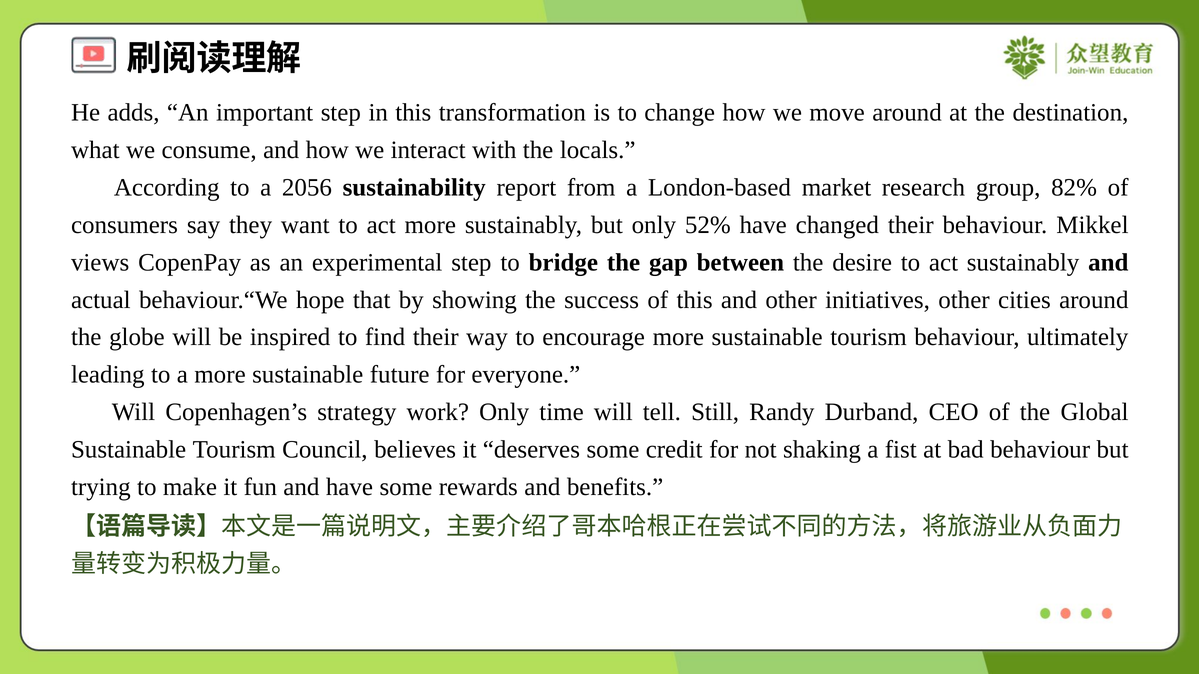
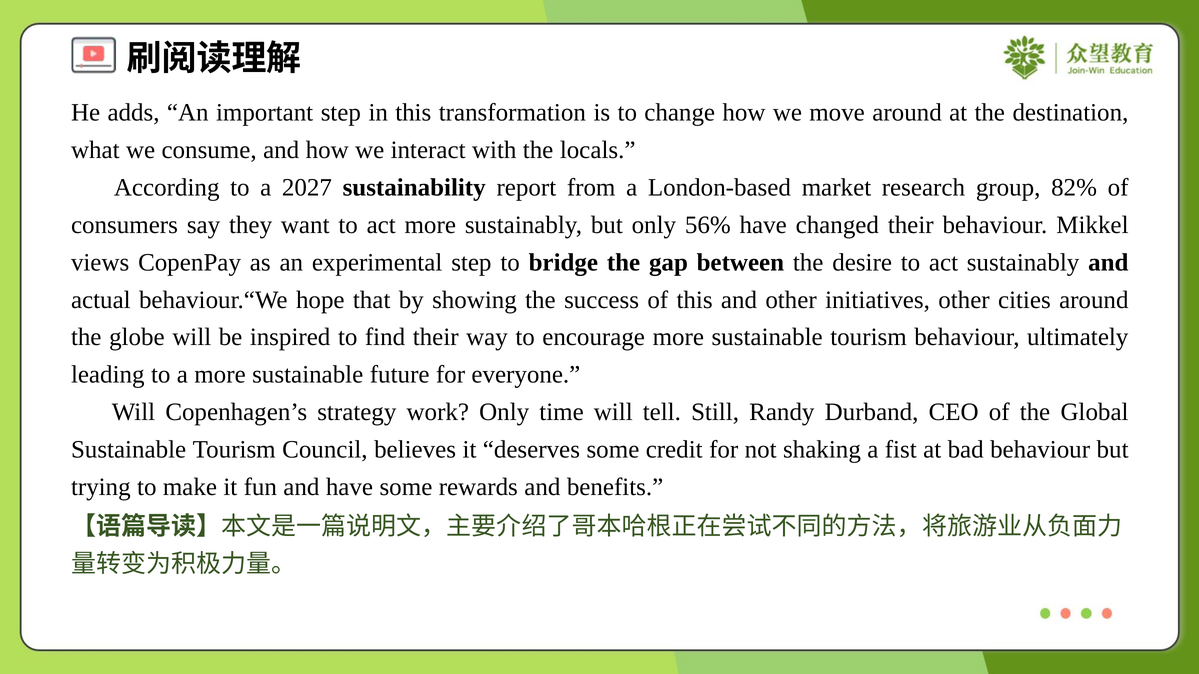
2056: 2056 -> 2027
52%: 52% -> 56%
